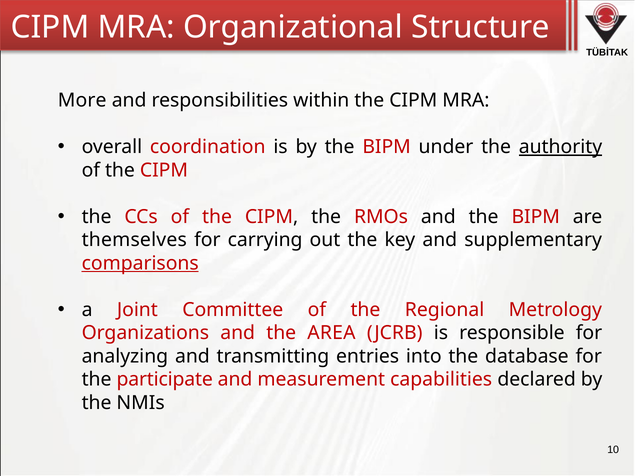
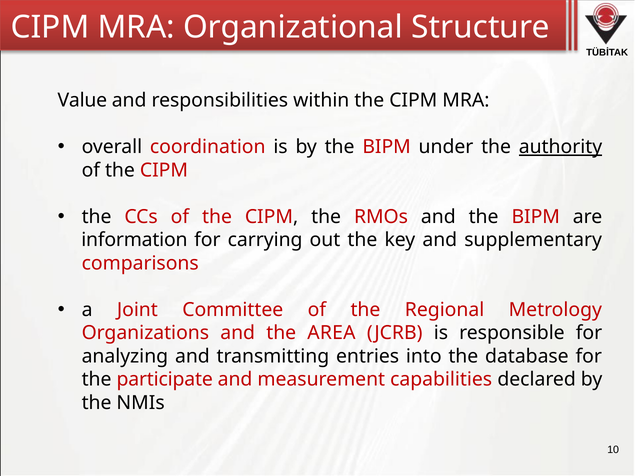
More: More -> Value
themselves: themselves -> information
comparisons underline: present -> none
